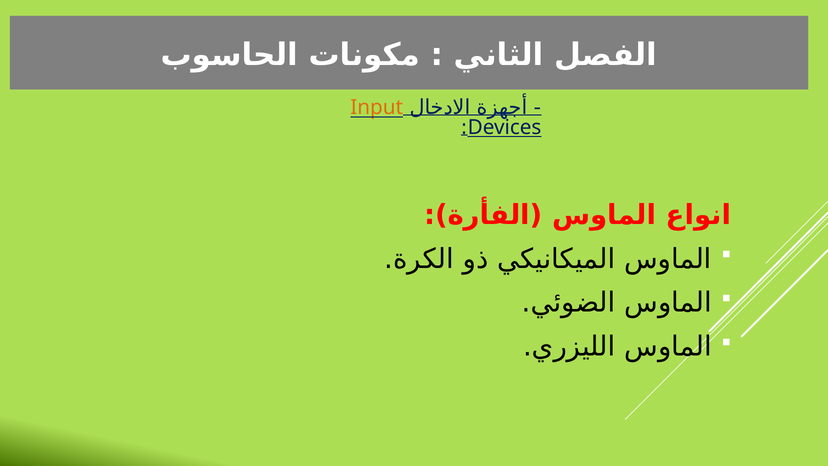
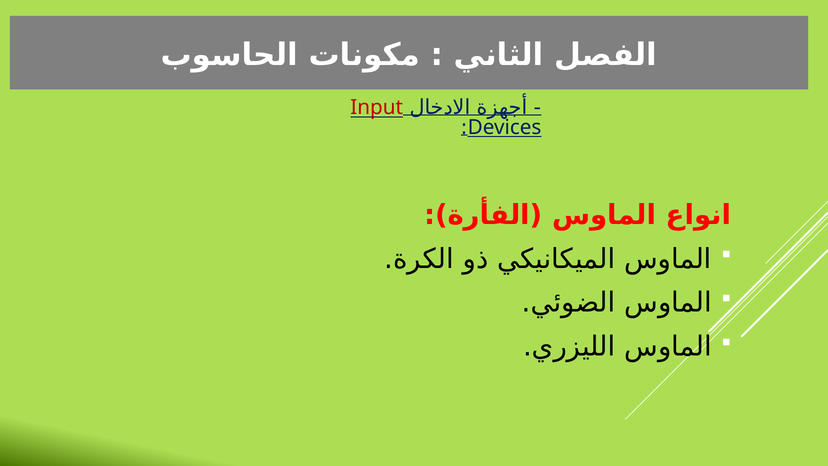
Input colour: orange -> red
